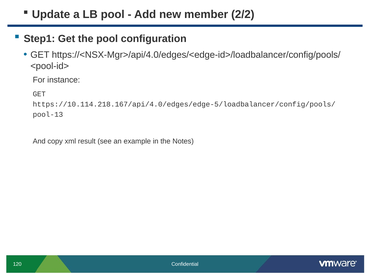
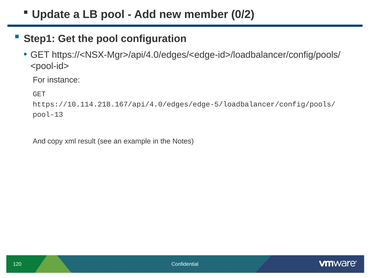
2/2: 2/2 -> 0/2
